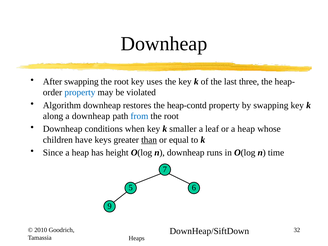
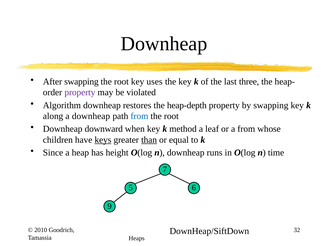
property at (80, 92) colour: blue -> purple
heap-contd: heap-contd -> heap-depth
conditions: conditions -> downward
smaller: smaller -> method
or a heap: heap -> from
keys underline: none -> present
